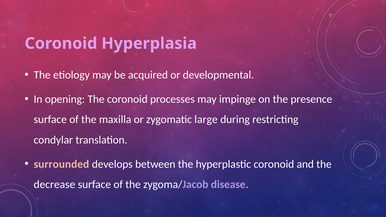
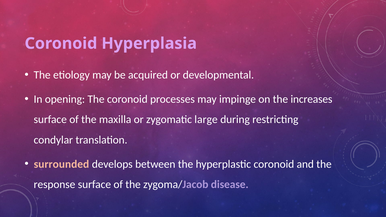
presence: presence -> increases
decrease: decrease -> response
